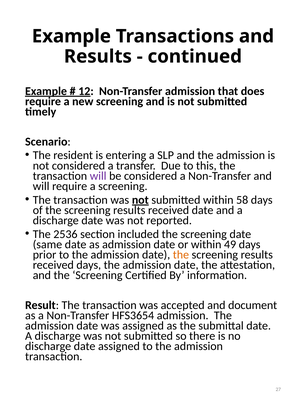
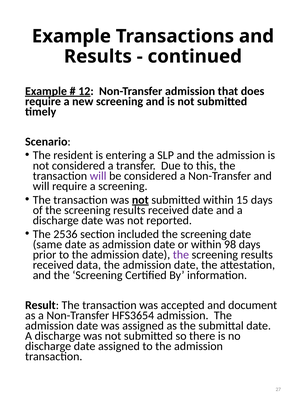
58: 58 -> 15
49: 49 -> 98
the at (181, 255) colour: orange -> purple
received days: days -> data
